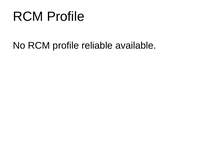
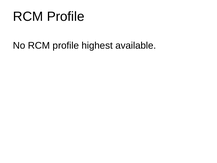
reliable: reliable -> highest
